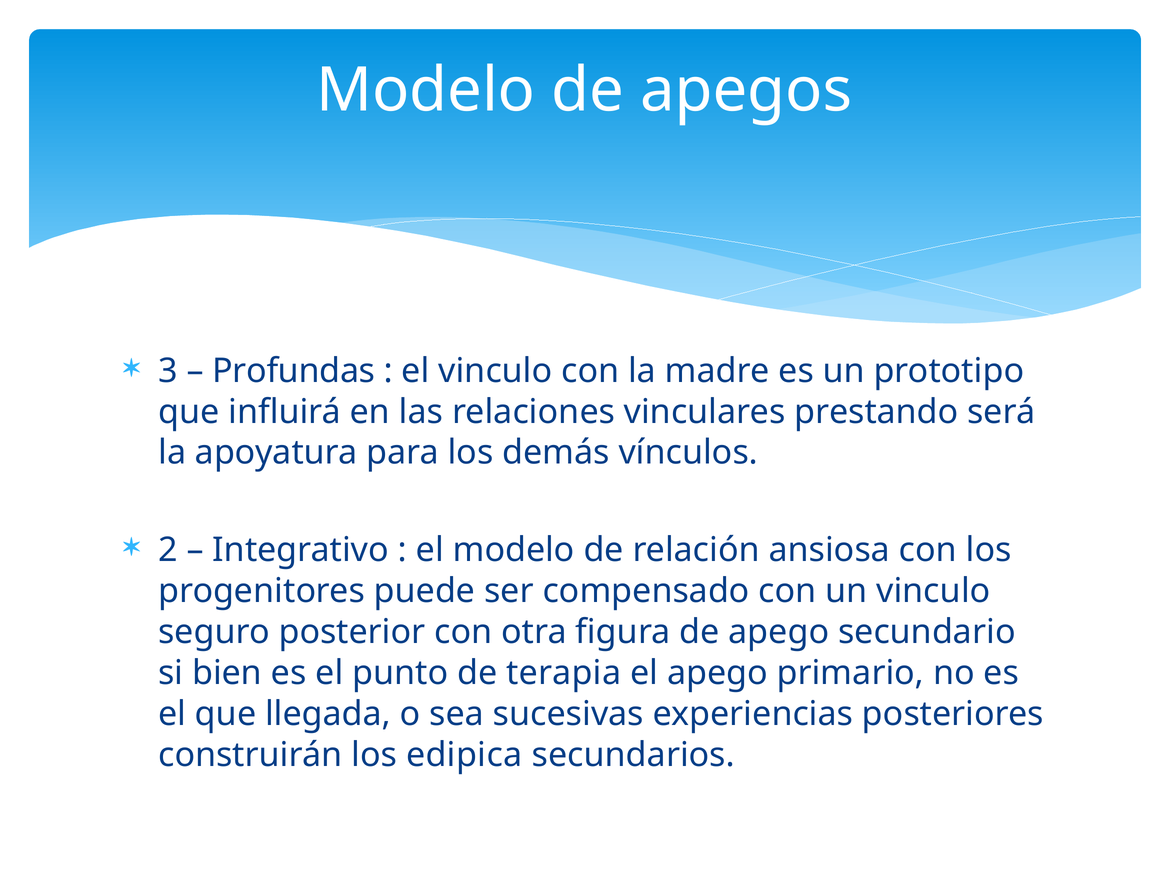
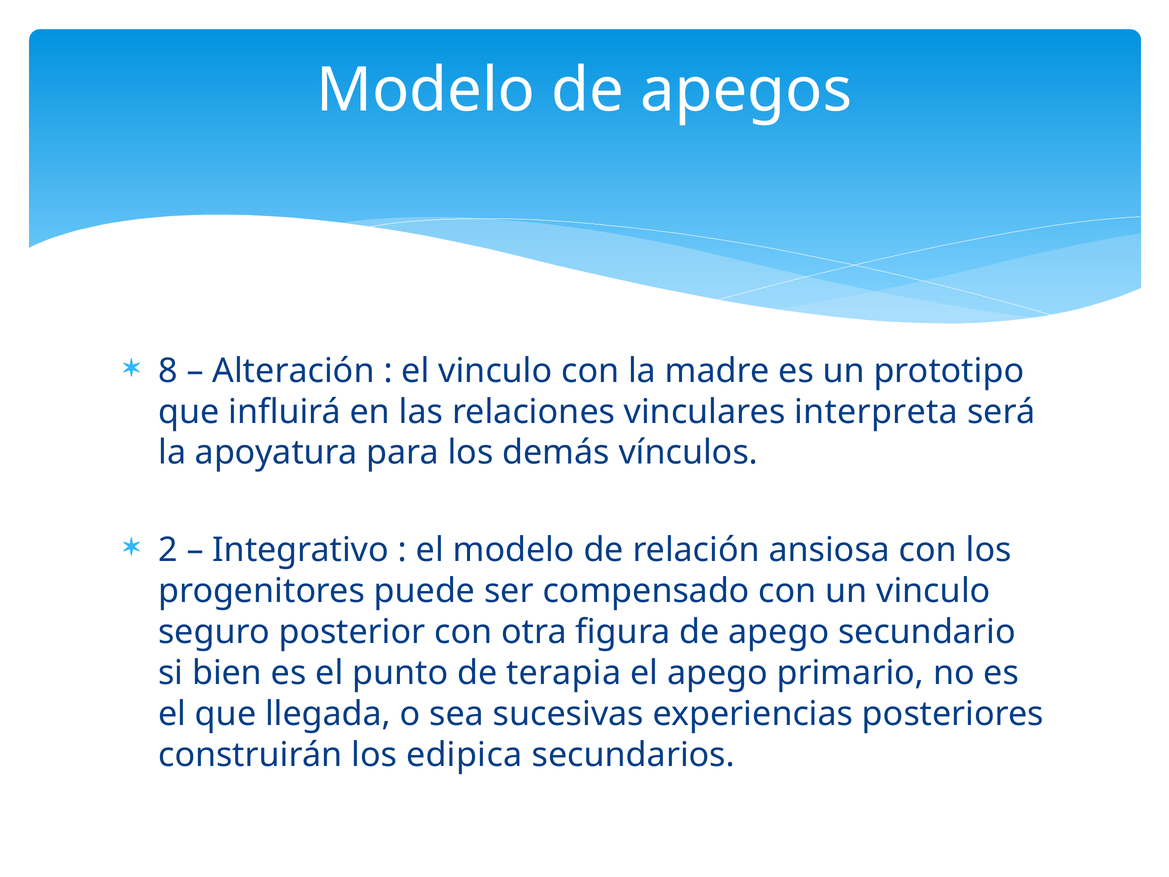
3: 3 -> 8
Profundas: Profundas -> Alteración
prestando: prestando -> interpreta
